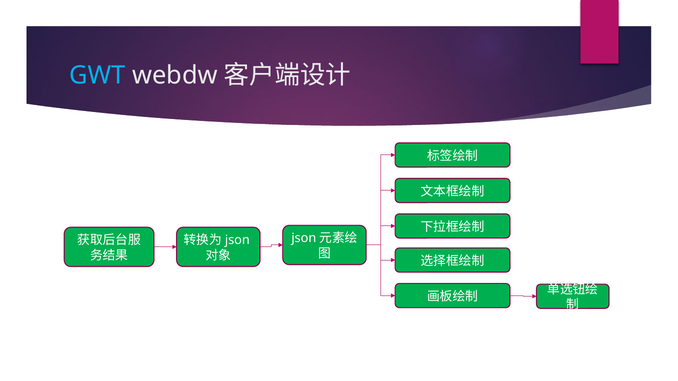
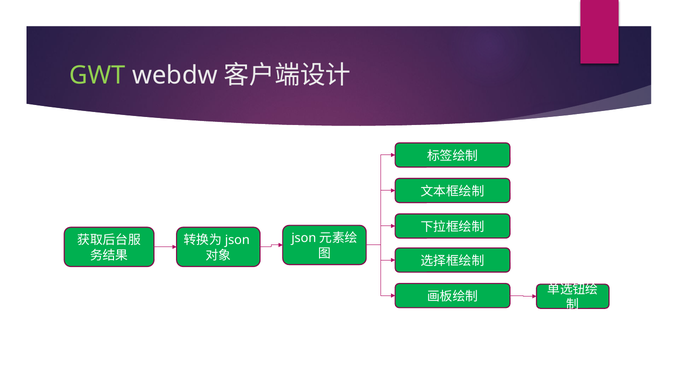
GWT colour: light blue -> light green
